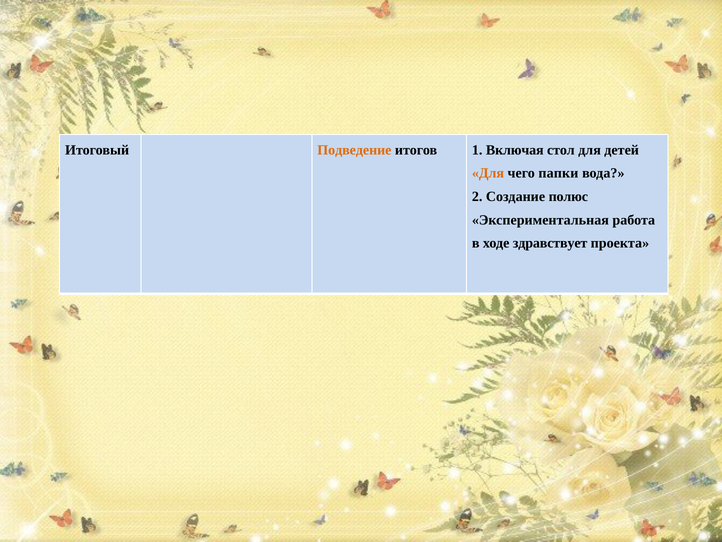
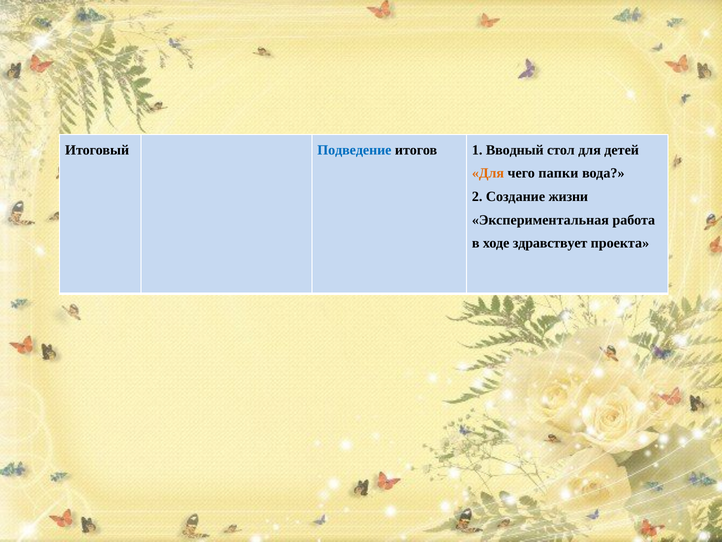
Подведение colour: orange -> blue
Включая: Включая -> Вводный
полюс: полюс -> жизни
